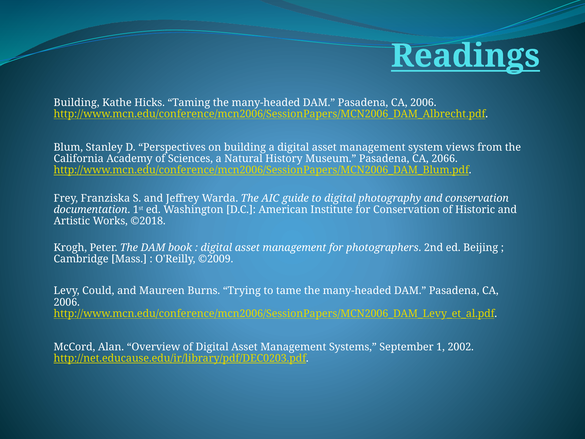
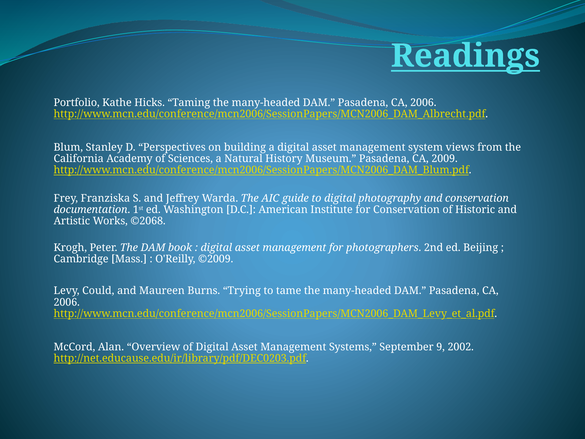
Building at (77, 103): Building -> Portfolio
2066: 2066 -> 2009
©2018: ©2018 -> ©2068
1: 1 -> 9
